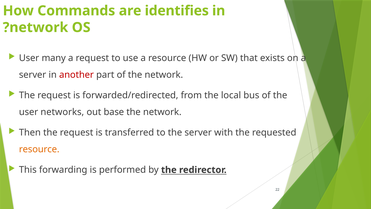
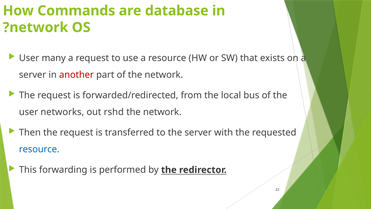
identifies: identifies -> database
base: base -> rshd
resource at (39, 149) colour: orange -> blue
